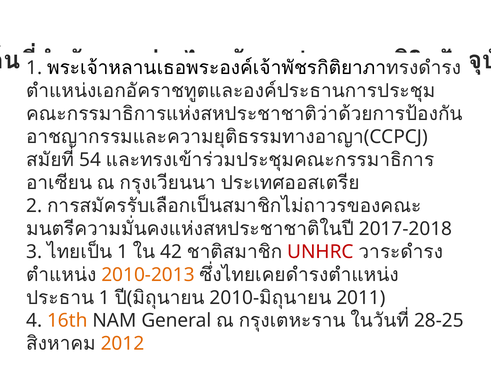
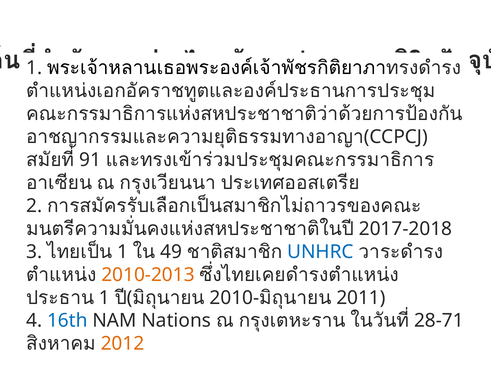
54: 54 -> 91
42: 42 -> 49
UNHRC colour: red -> blue
16th colour: orange -> blue
General: General -> Nations
28-25: 28-25 -> 28-71
